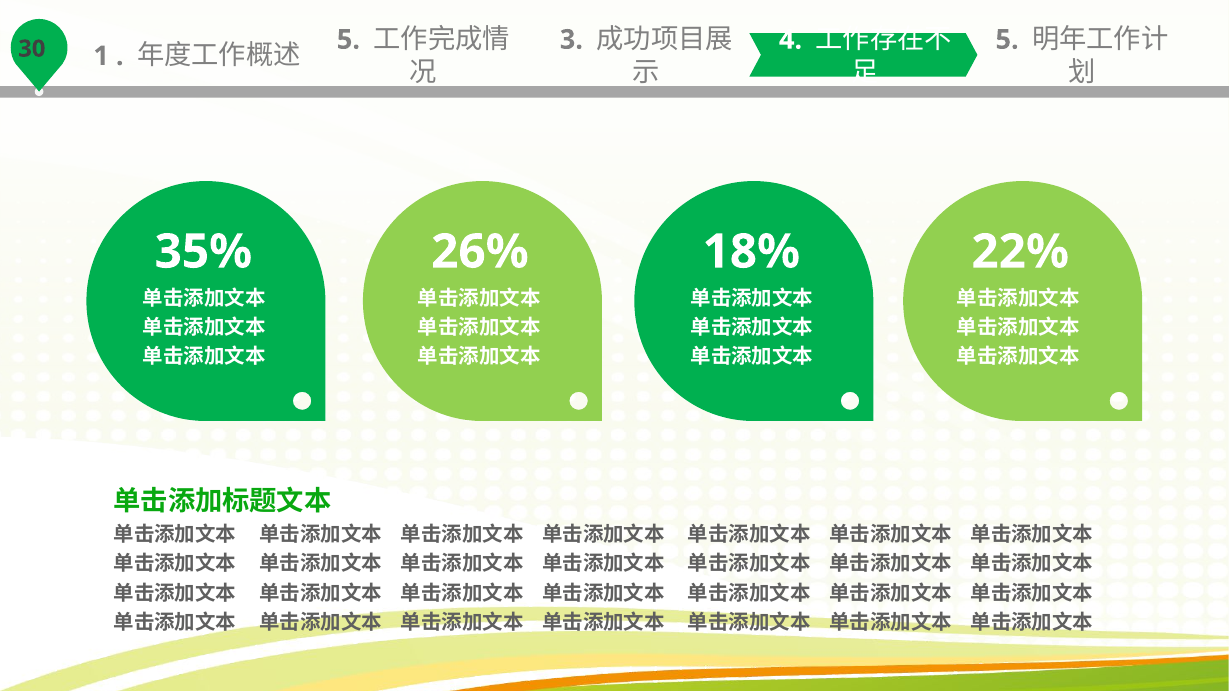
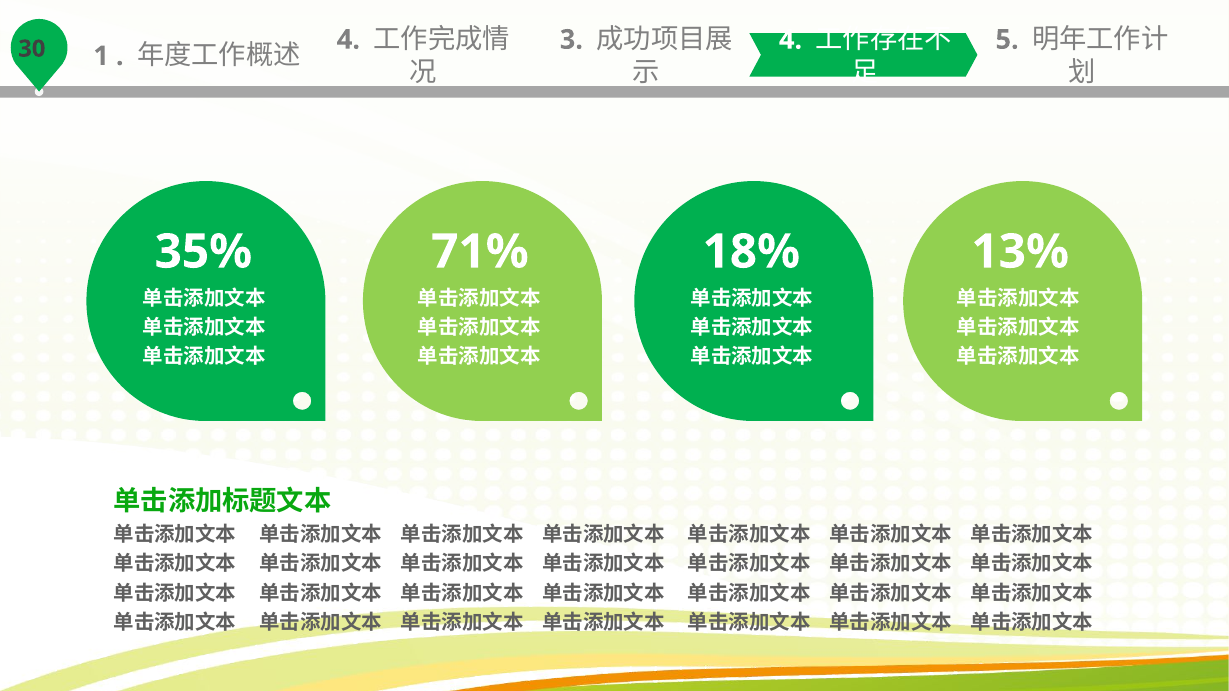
5 at (348, 40): 5 -> 4
26%: 26% -> 71%
22%: 22% -> 13%
